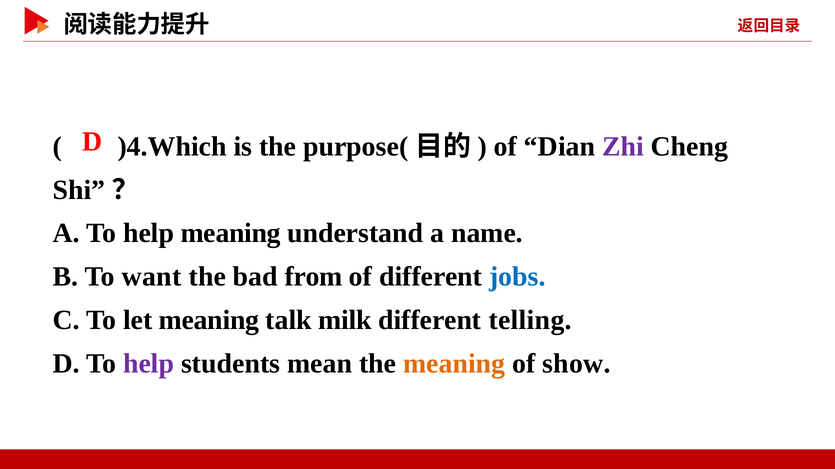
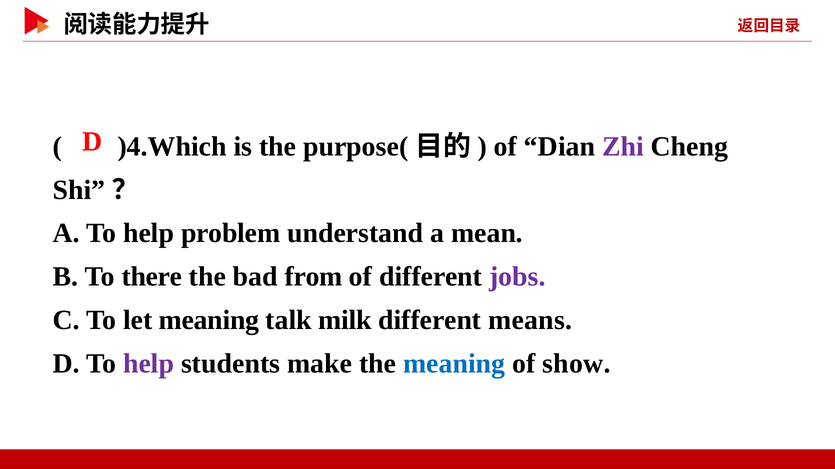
help meaning: meaning -> problem
name: name -> mean
want: want -> there
jobs colour: blue -> purple
telling: telling -> means
mean: mean -> make
meaning at (454, 364) colour: orange -> blue
